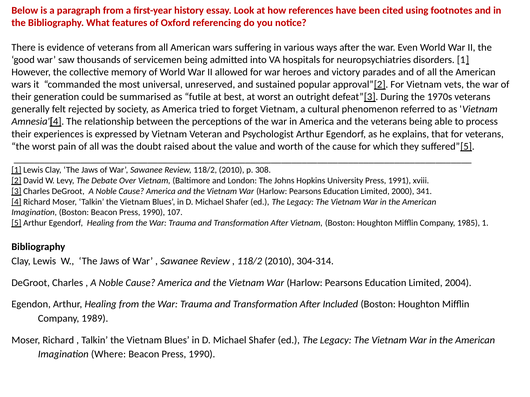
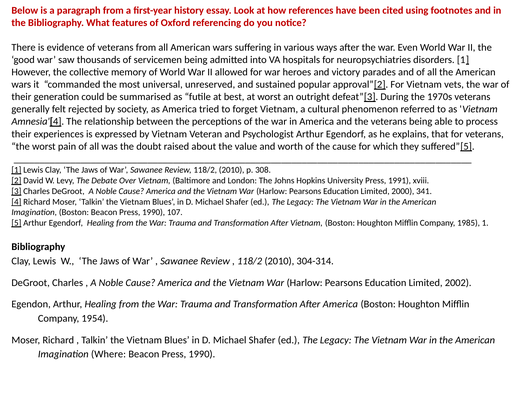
2004: 2004 -> 2002
After Included: Included -> America
1989: 1989 -> 1954
